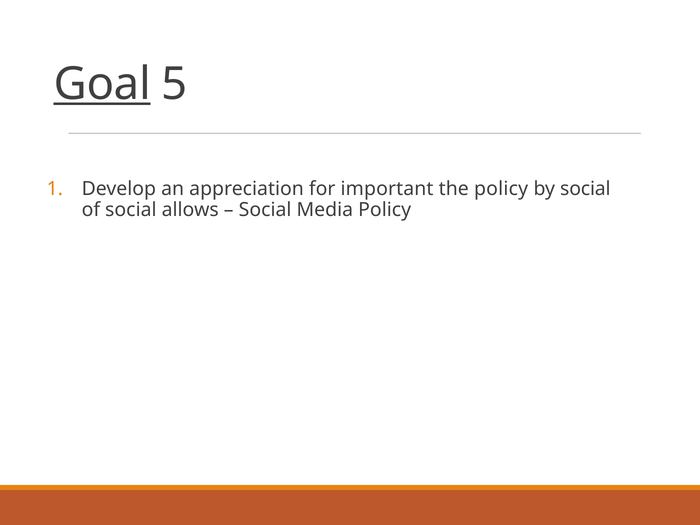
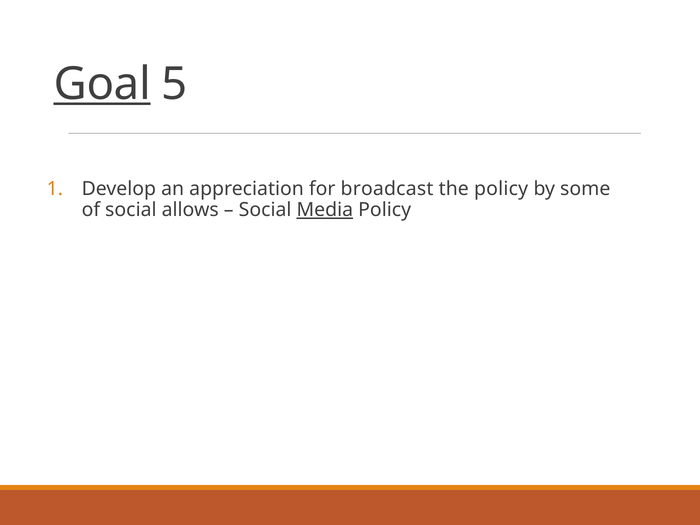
important: important -> broadcast
by social: social -> some
Media underline: none -> present
